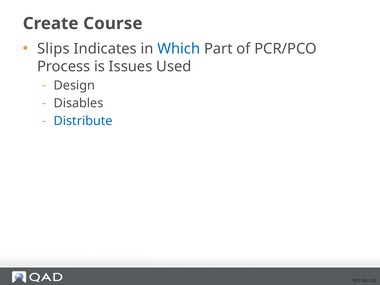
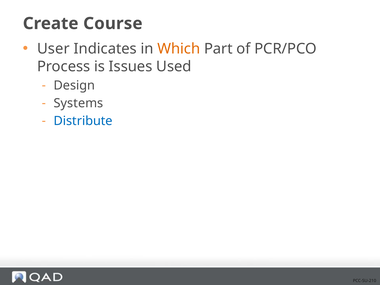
Slips: Slips -> User
Which colour: blue -> orange
Disables: Disables -> Systems
